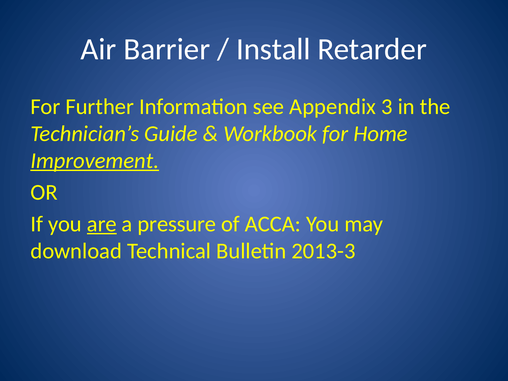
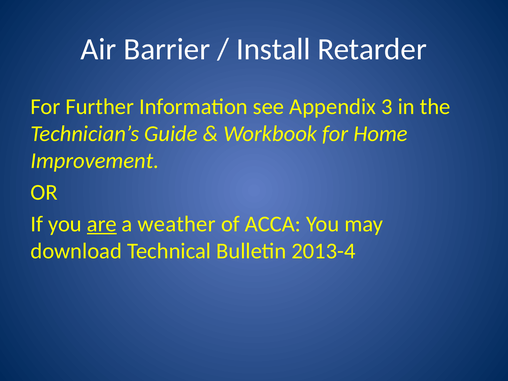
Improvement underline: present -> none
pressure: pressure -> weather
2013-3: 2013-3 -> 2013-4
